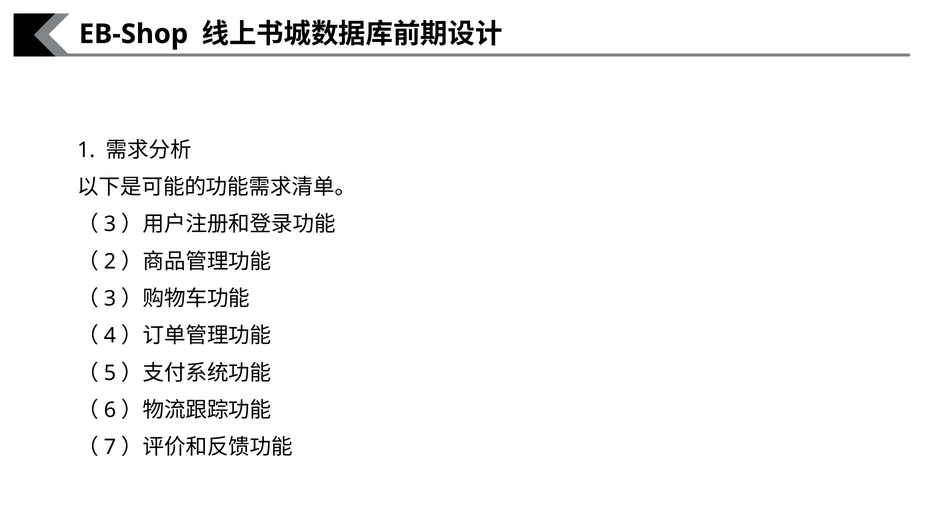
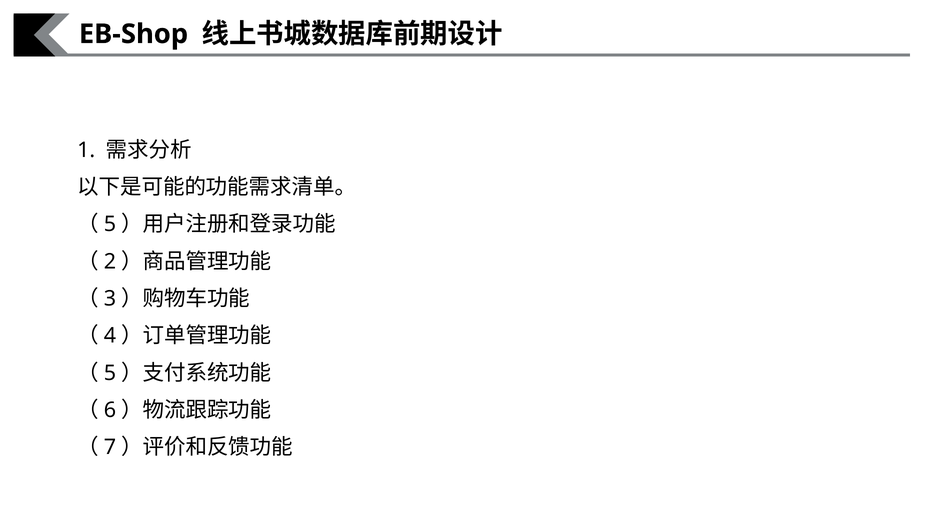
3 at (110, 224): 3 -> 5
